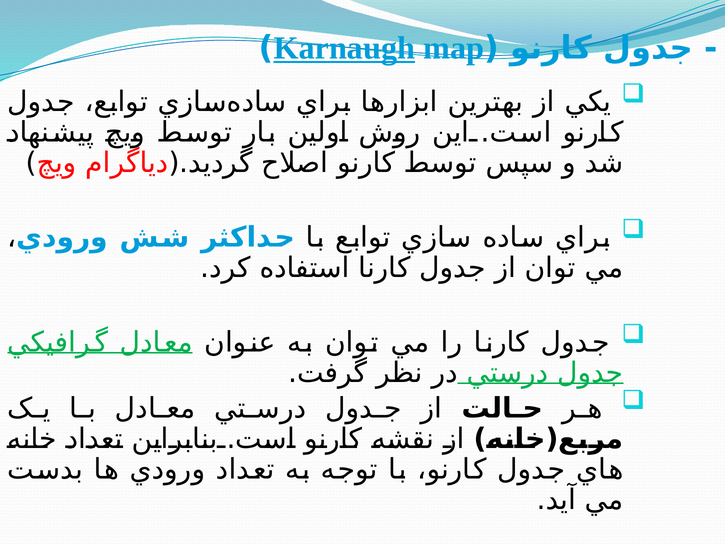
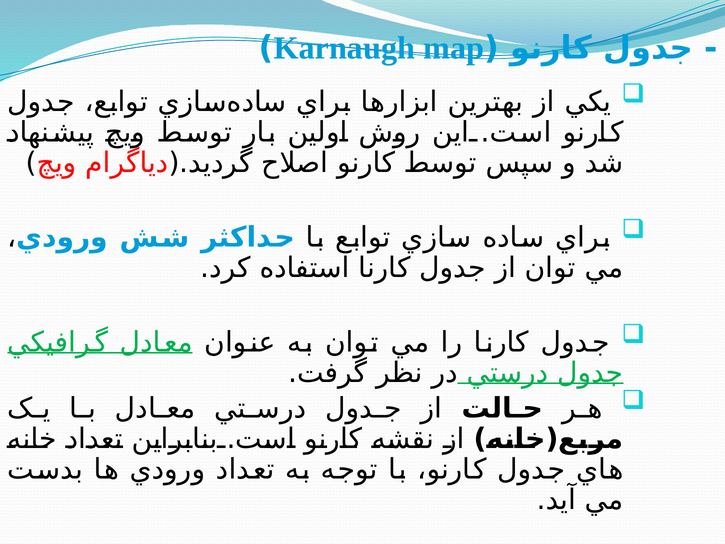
Karnaugh underline: present -> none
